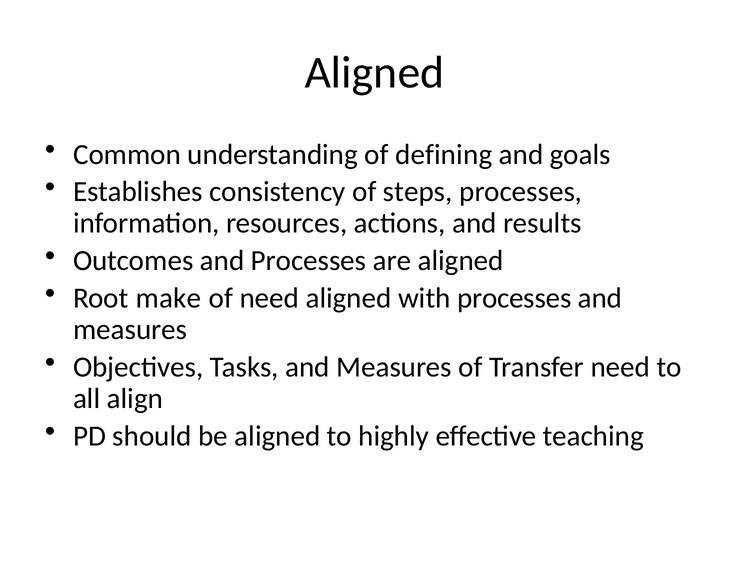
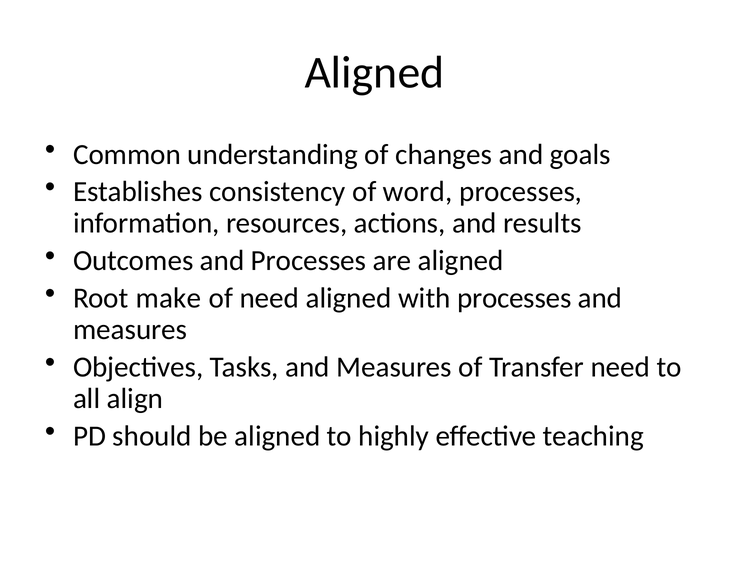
defining: defining -> changes
steps: steps -> word
